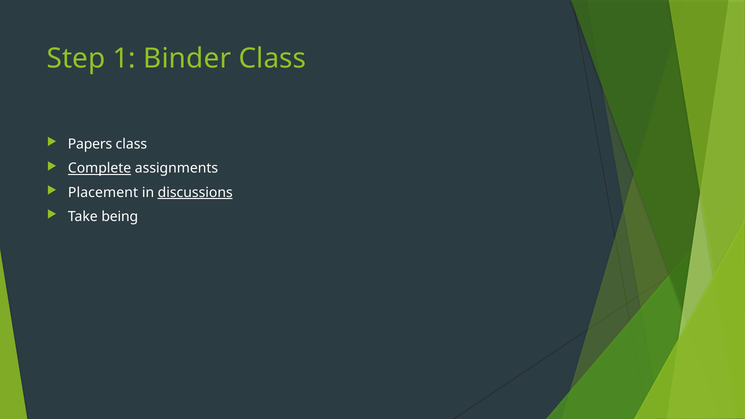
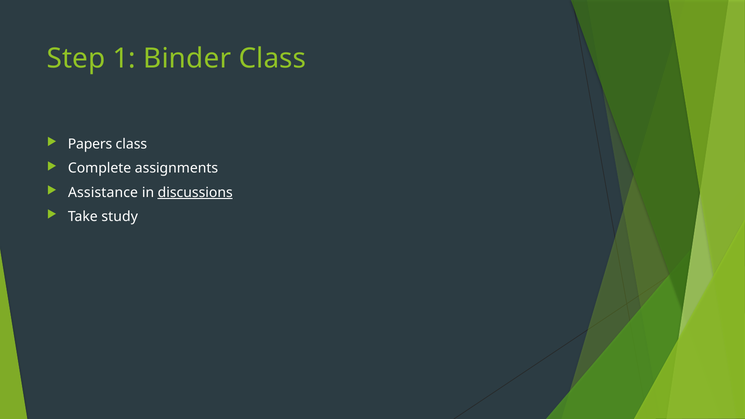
Complete underline: present -> none
Placement: Placement -> Assistance
being: being -> study
